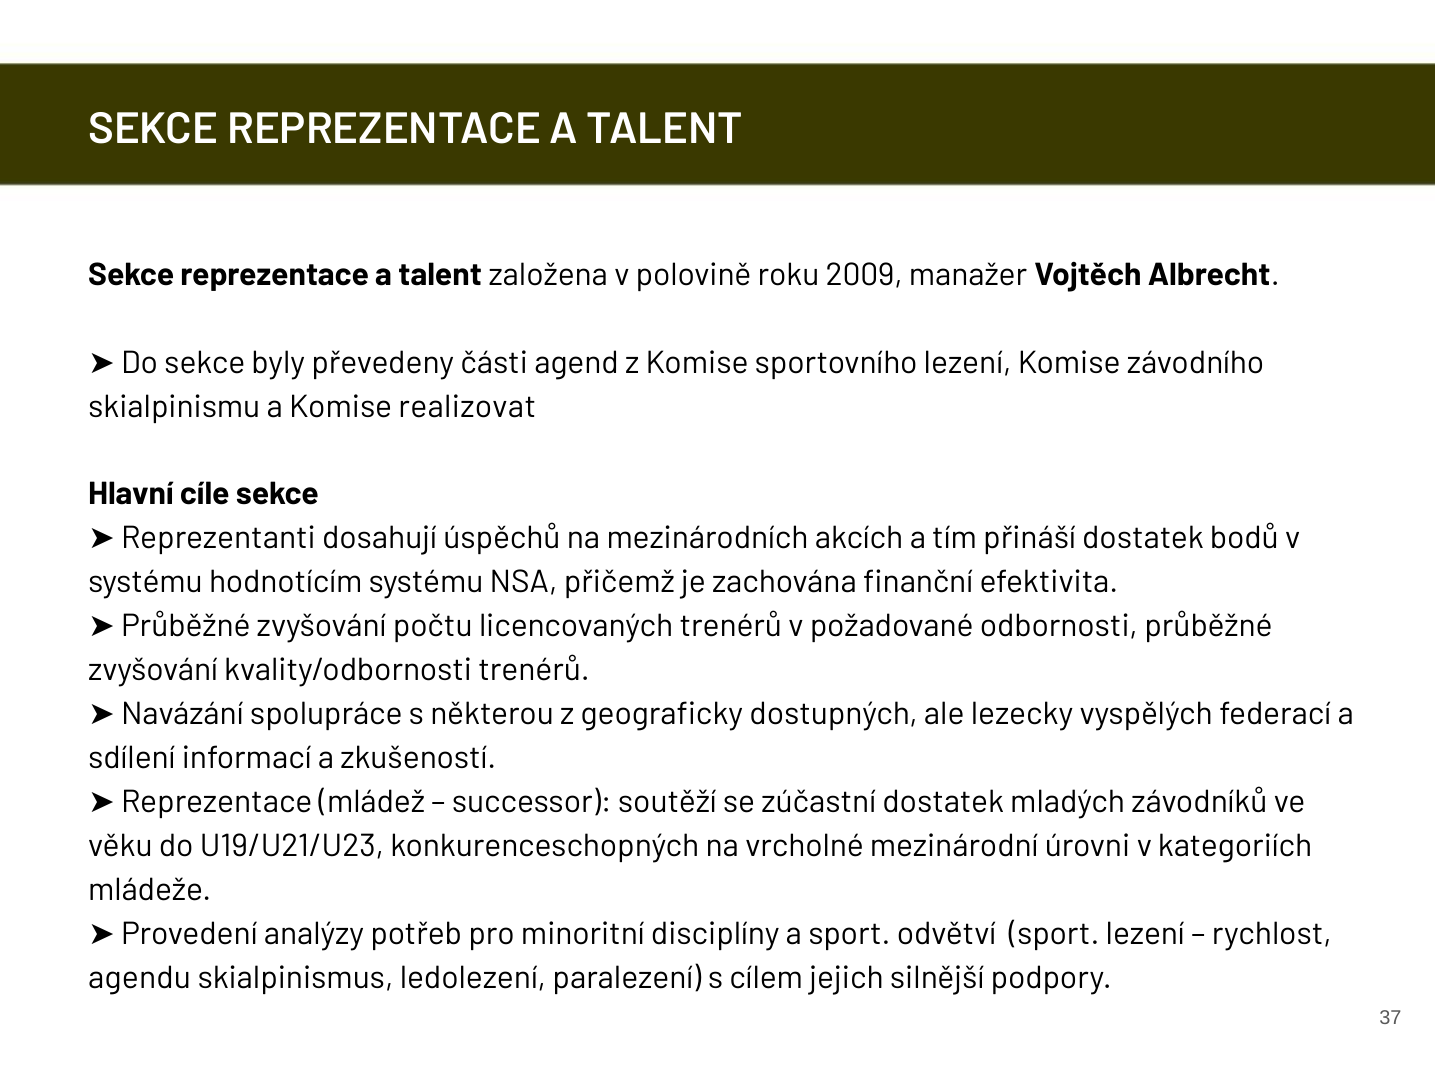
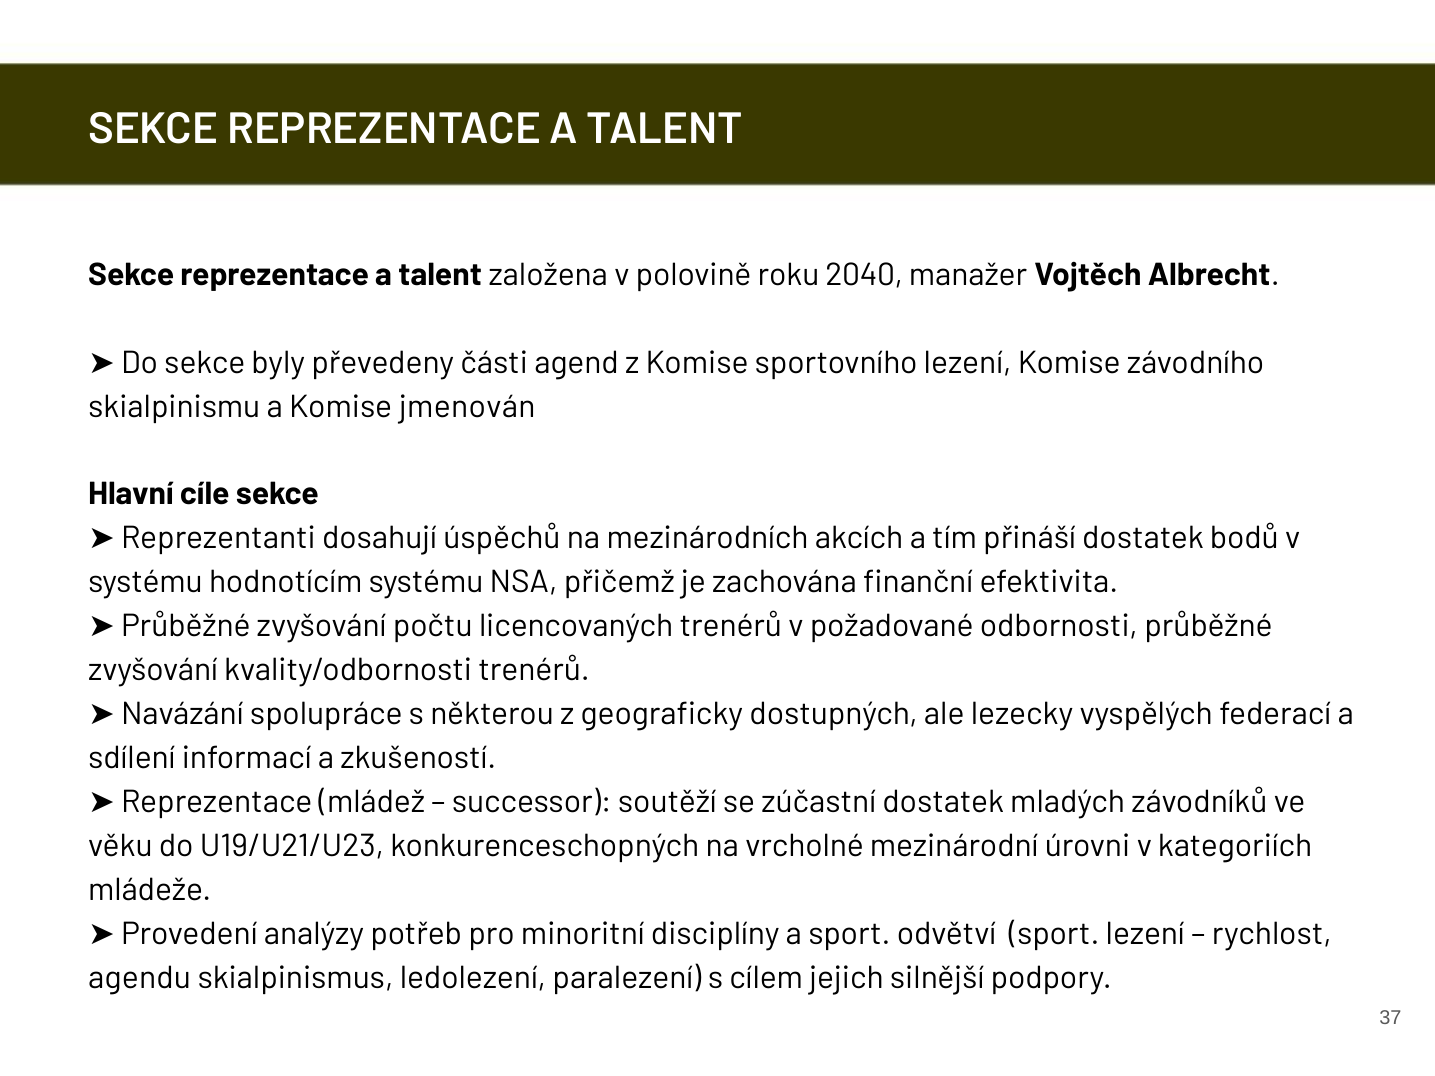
2009: 2009 -> 2040
realizovat: realizovat -> jmenován
